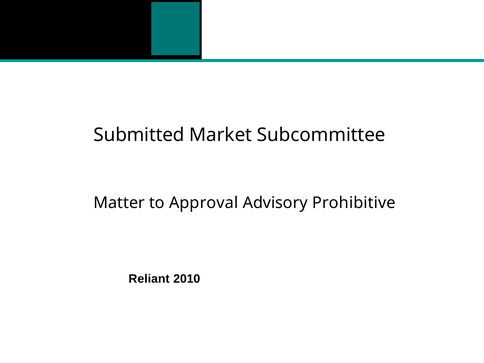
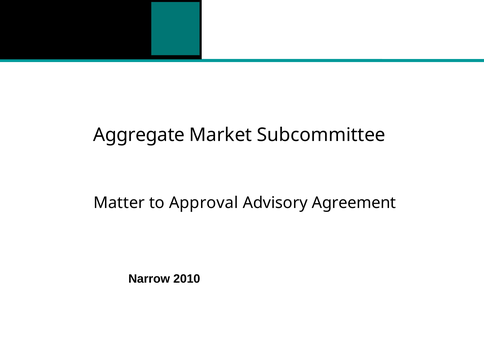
Submitted: Submitted -> Aggregate
Prohibitive: Prohibitive -> Agreement
Reliant: Reliant -> Narrow
